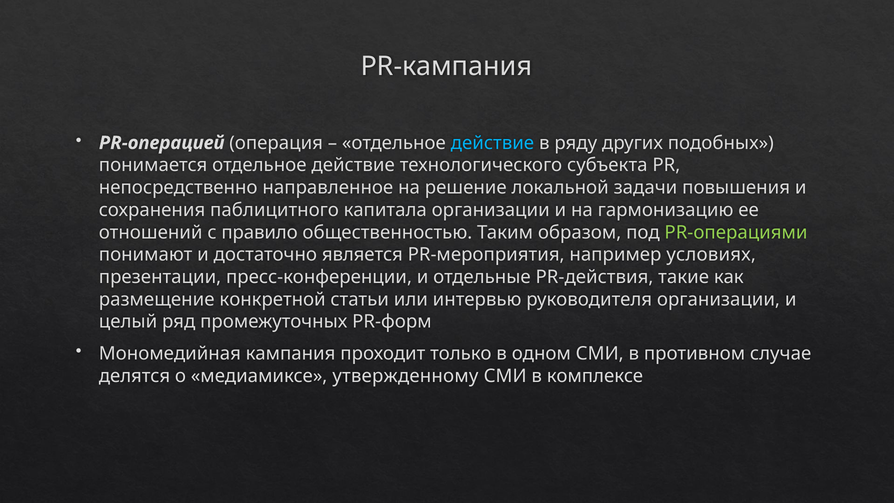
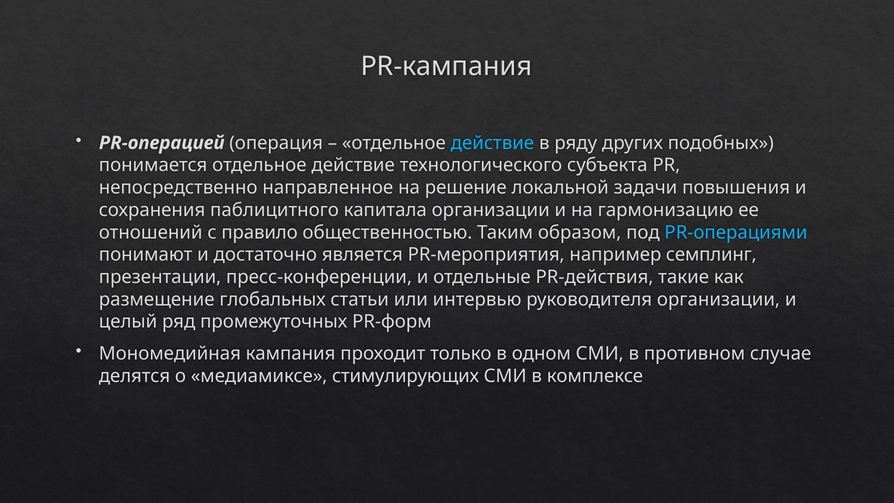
PR-операциями colour: light green -> light blue
условиях: условиях -> семплинг
конкретной: конкретной -> глобальных
утвержденному: утвержденному -> стимулирующих
